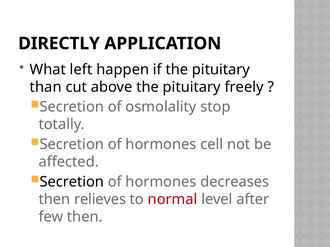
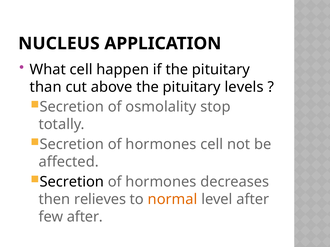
DIRECTLY: DIRECTLY -> NUCLEUS
What left: left -> cell
freely: freely -> levels
normal colour: red -> orange
few then: then -> after
